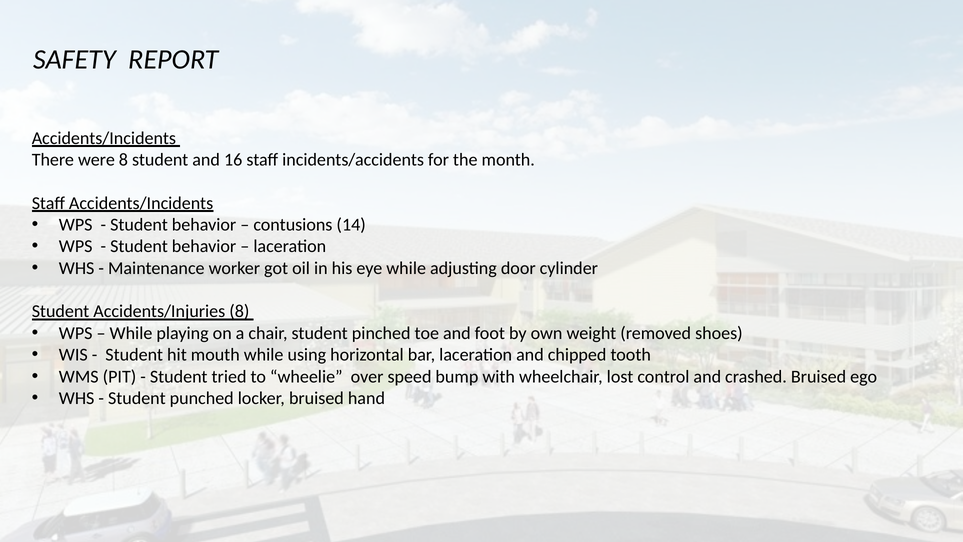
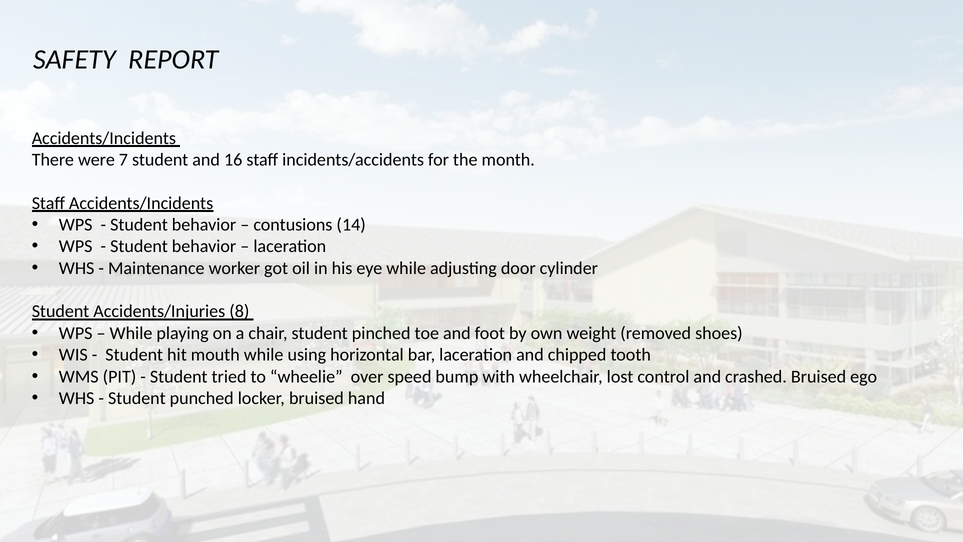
were 8: 8 -> 7
